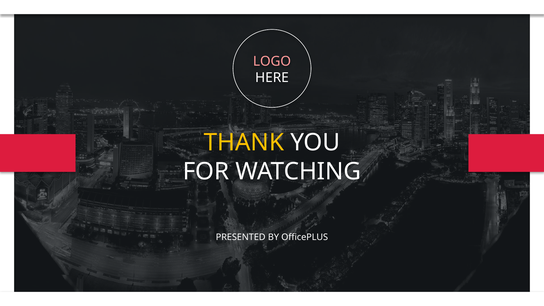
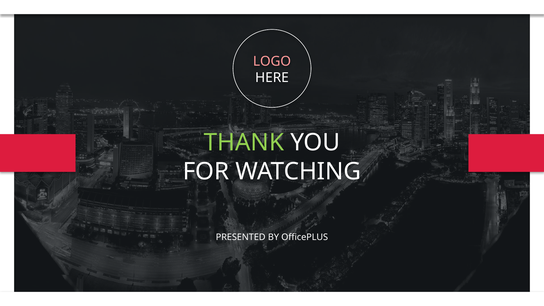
THANK colour: yellow -> light green
